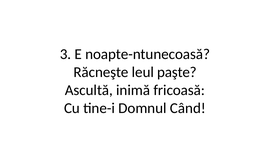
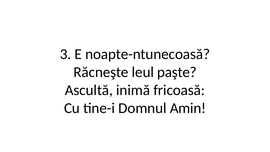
Când: Când -> Amin
